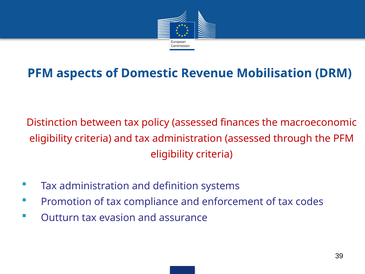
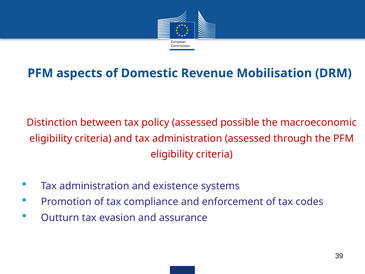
finances: finances -> possible
definition: definition -> existence
